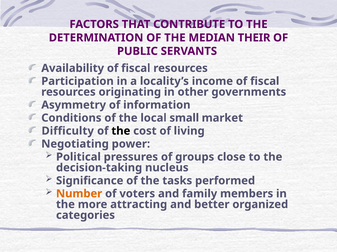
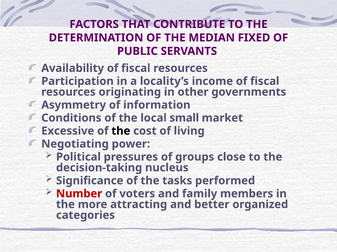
THEIR: THEIR -> FIXED
Difficulty: Difficulty -> Excessive
Number colour: orange -> red
